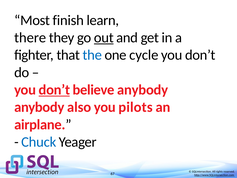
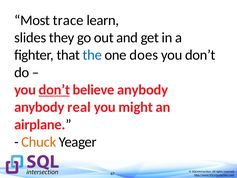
finish: finish -> trace
there: there -> slides
out underline: present -> none
cycle: cycle -> does
also: also -> real
pilots: pilots -> might
Chuck colour: blue -> orange
